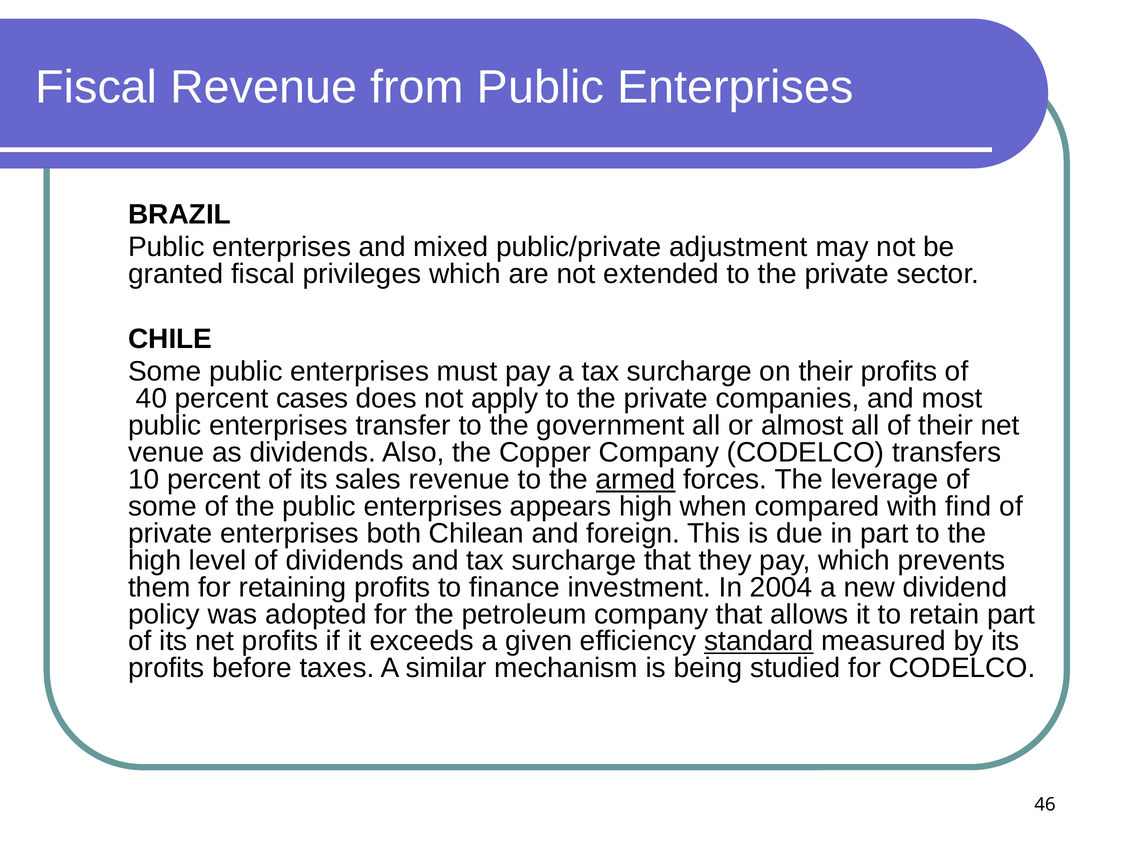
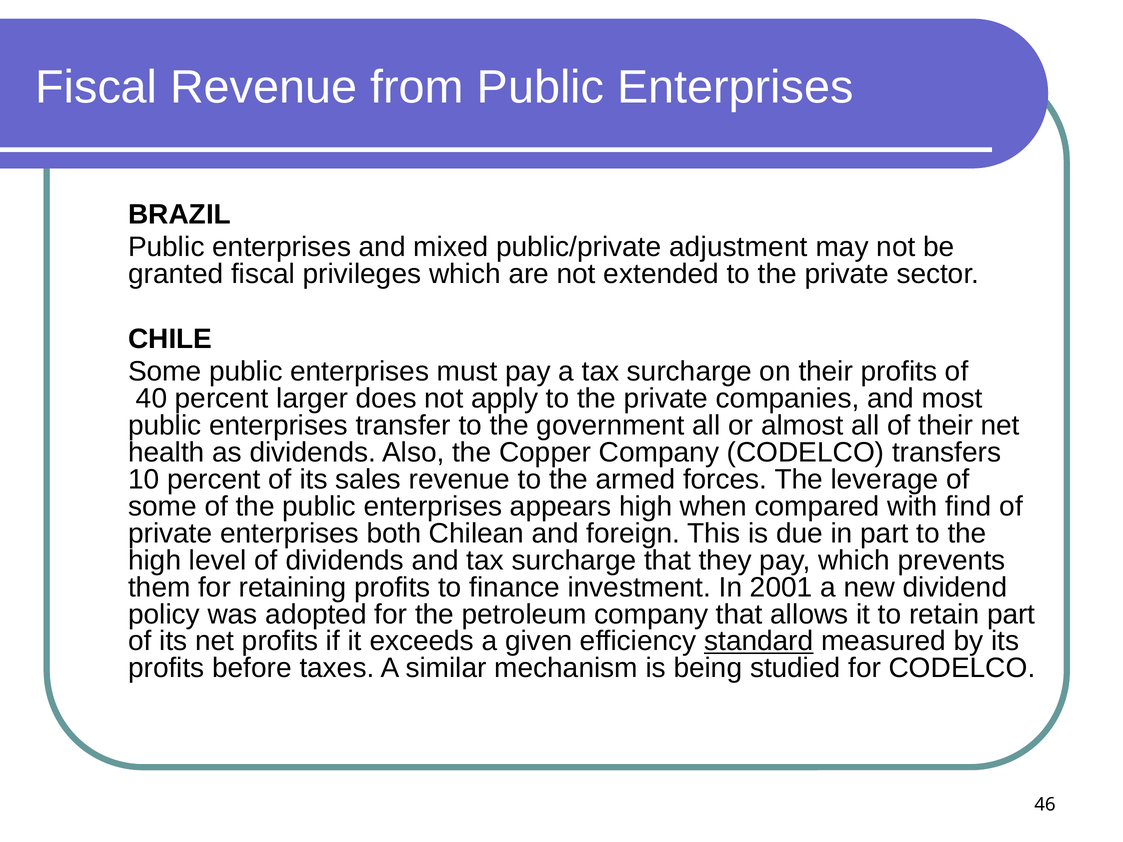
cases: cases -> larger
venue: venue -> health
armed underline: present -> none
2004: 2004 -> 2001
